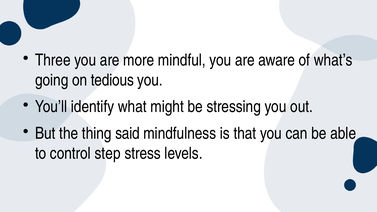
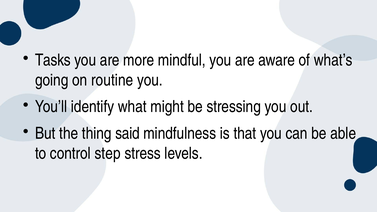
Three: Three -> Tasks
tedious: tedious -> routine
